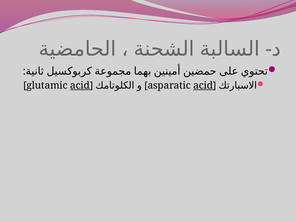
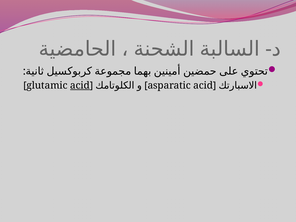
acid at (203, 86) underline: present -> none
